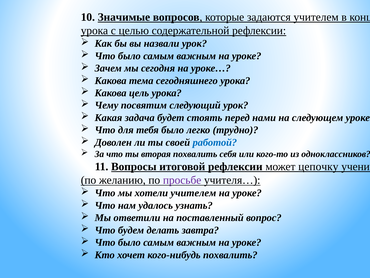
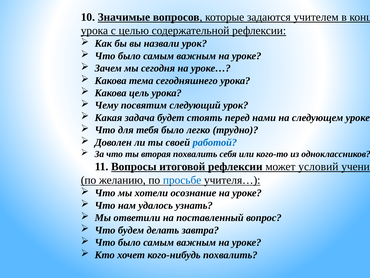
цепочку: цепочку -> условий
просьбе colour: purple -> blue
хотели учителем: учителем -> осознание
